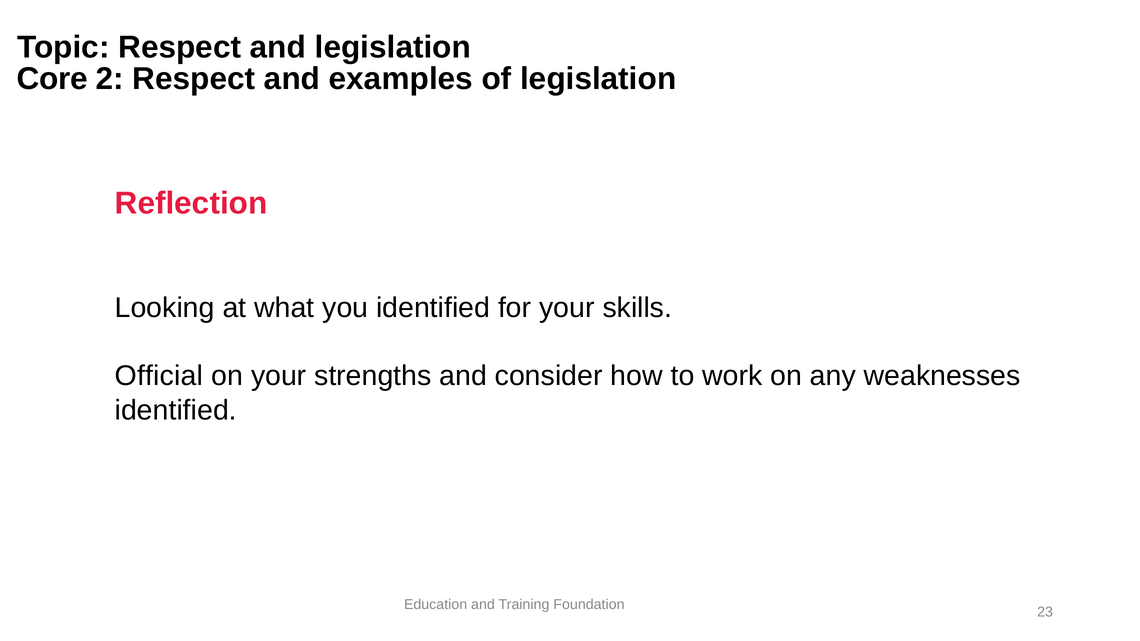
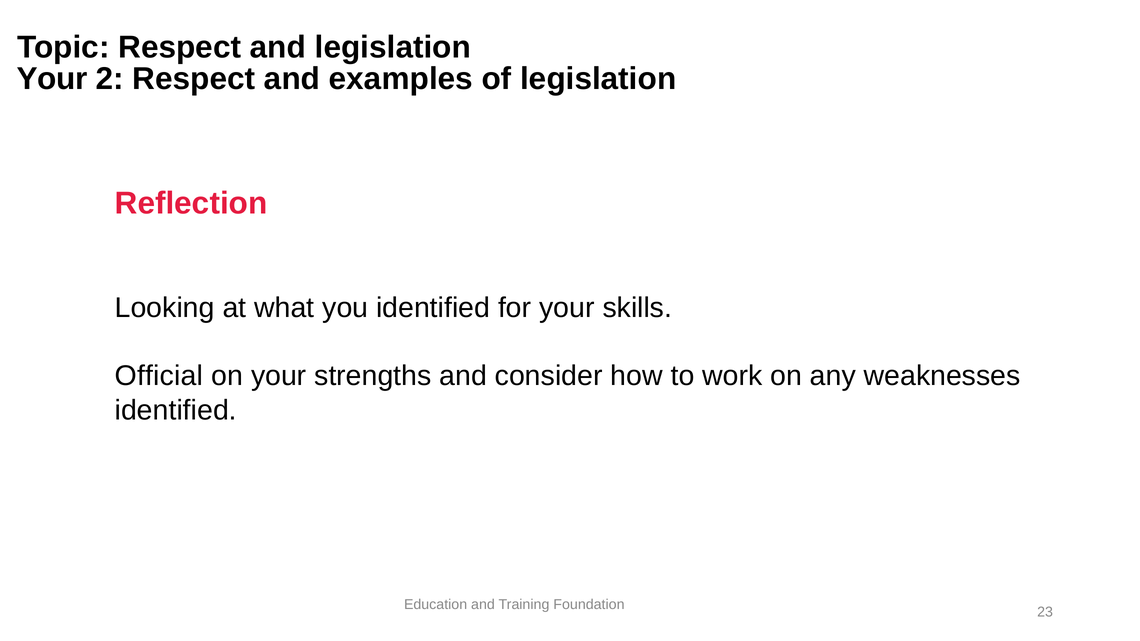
Core at (52, 79): Core -> Your
